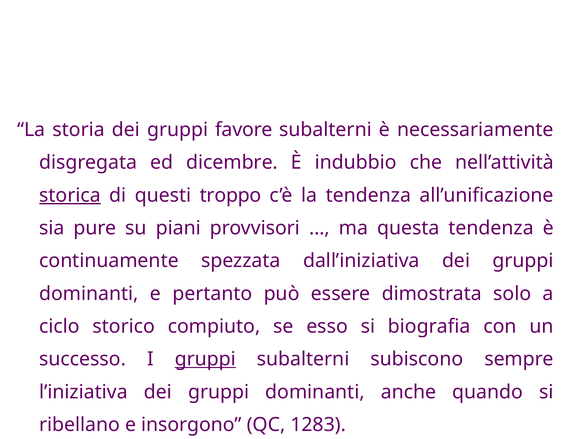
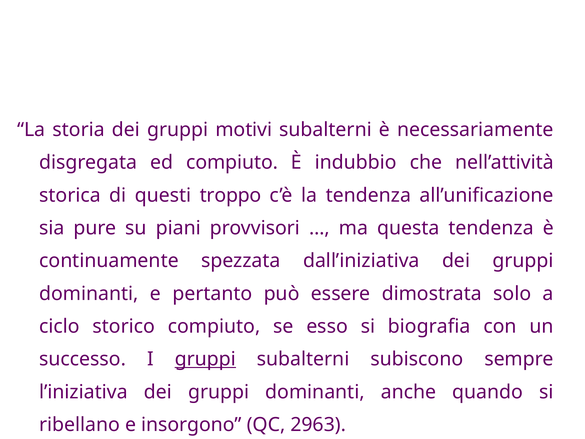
favore: favore -> motivi
ed dicembre: dicembre -> compiuto
storica underline: present -> none
1283: 1283 -> 2963
